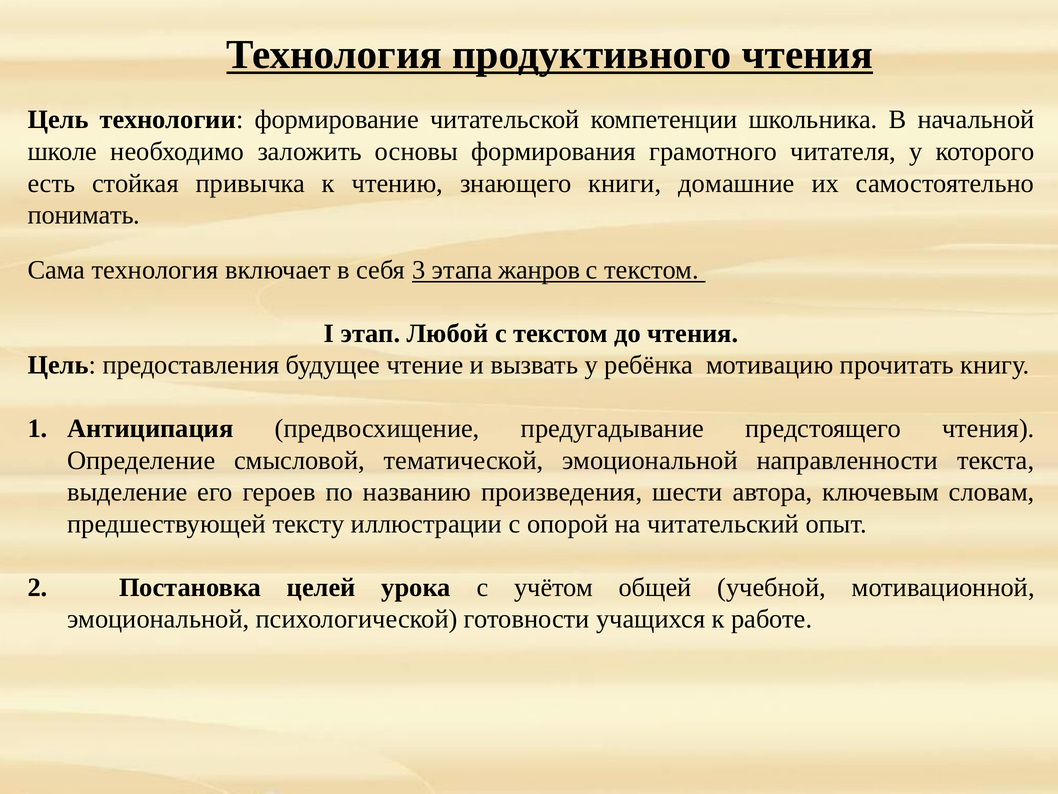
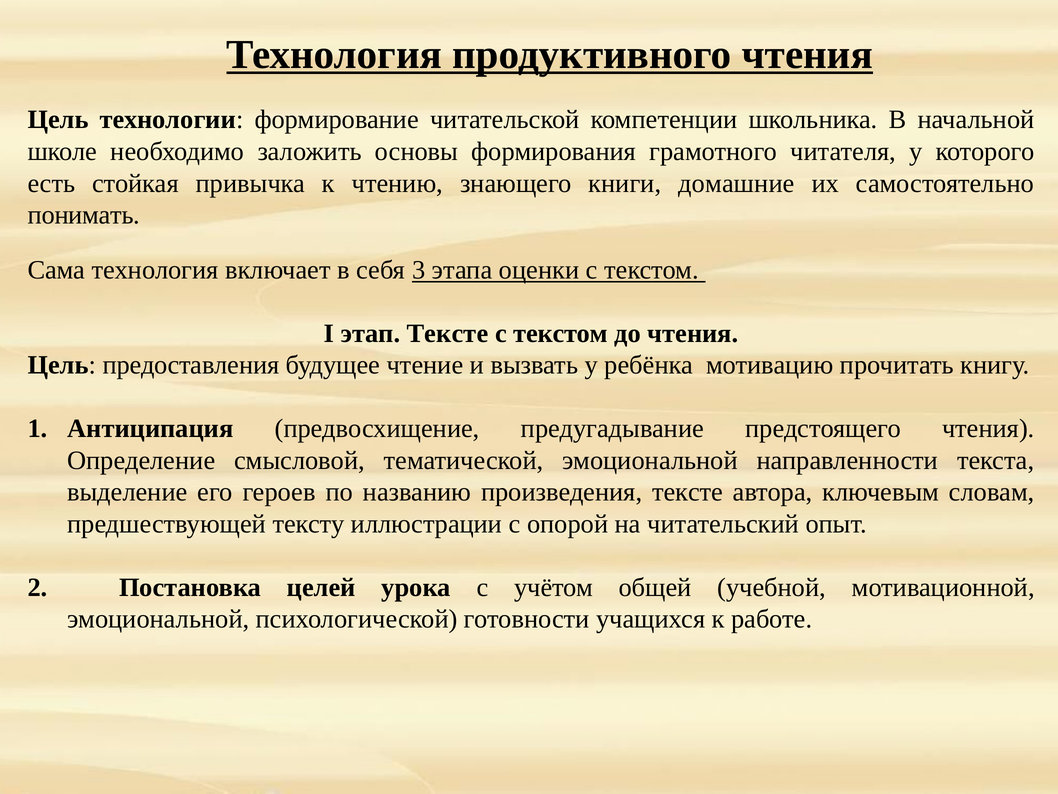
жанров: жанров -> оценки
этап Любой: Любой -> Тексте
произведения шести: шести -> тексте
